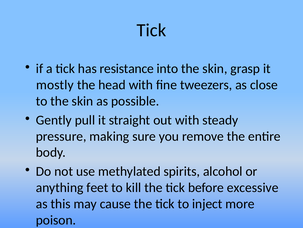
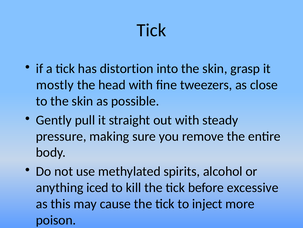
resistance: resistance -> distortion
feet: feet -> iced
